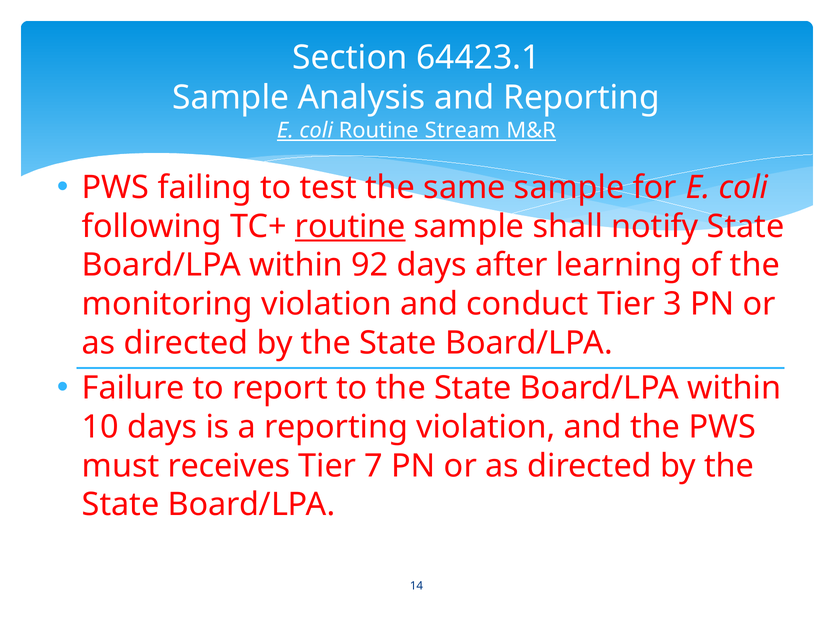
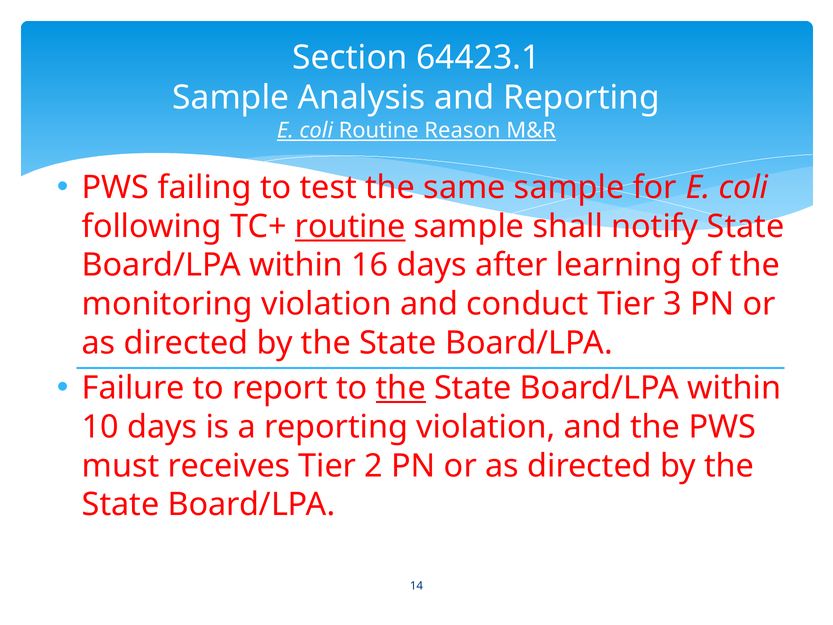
Stream: Stream -> Reason
92: 92 -> 16
the at (401, 388) underline: none -> present
7: 7 -> 2
